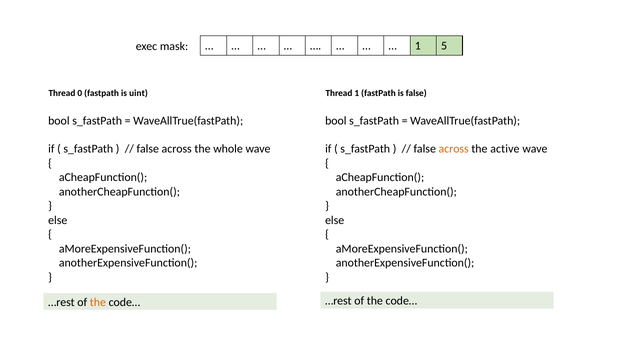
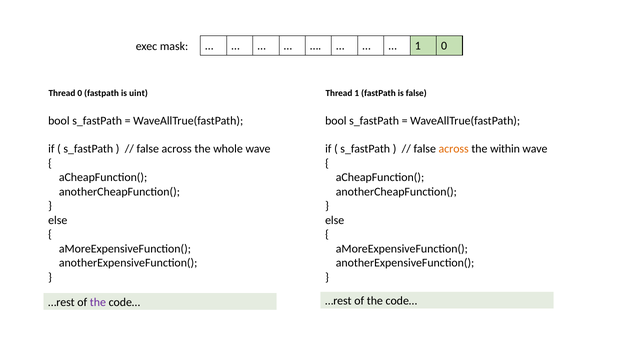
1 5: 5 -> 0
active: active -> within
the at (98, 302) colour: orange -> purple
